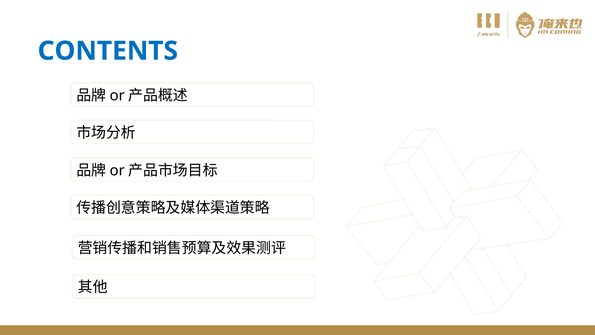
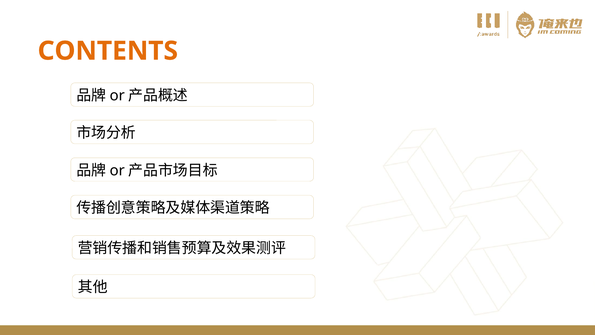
CONTENTS colour: blue -> orange
